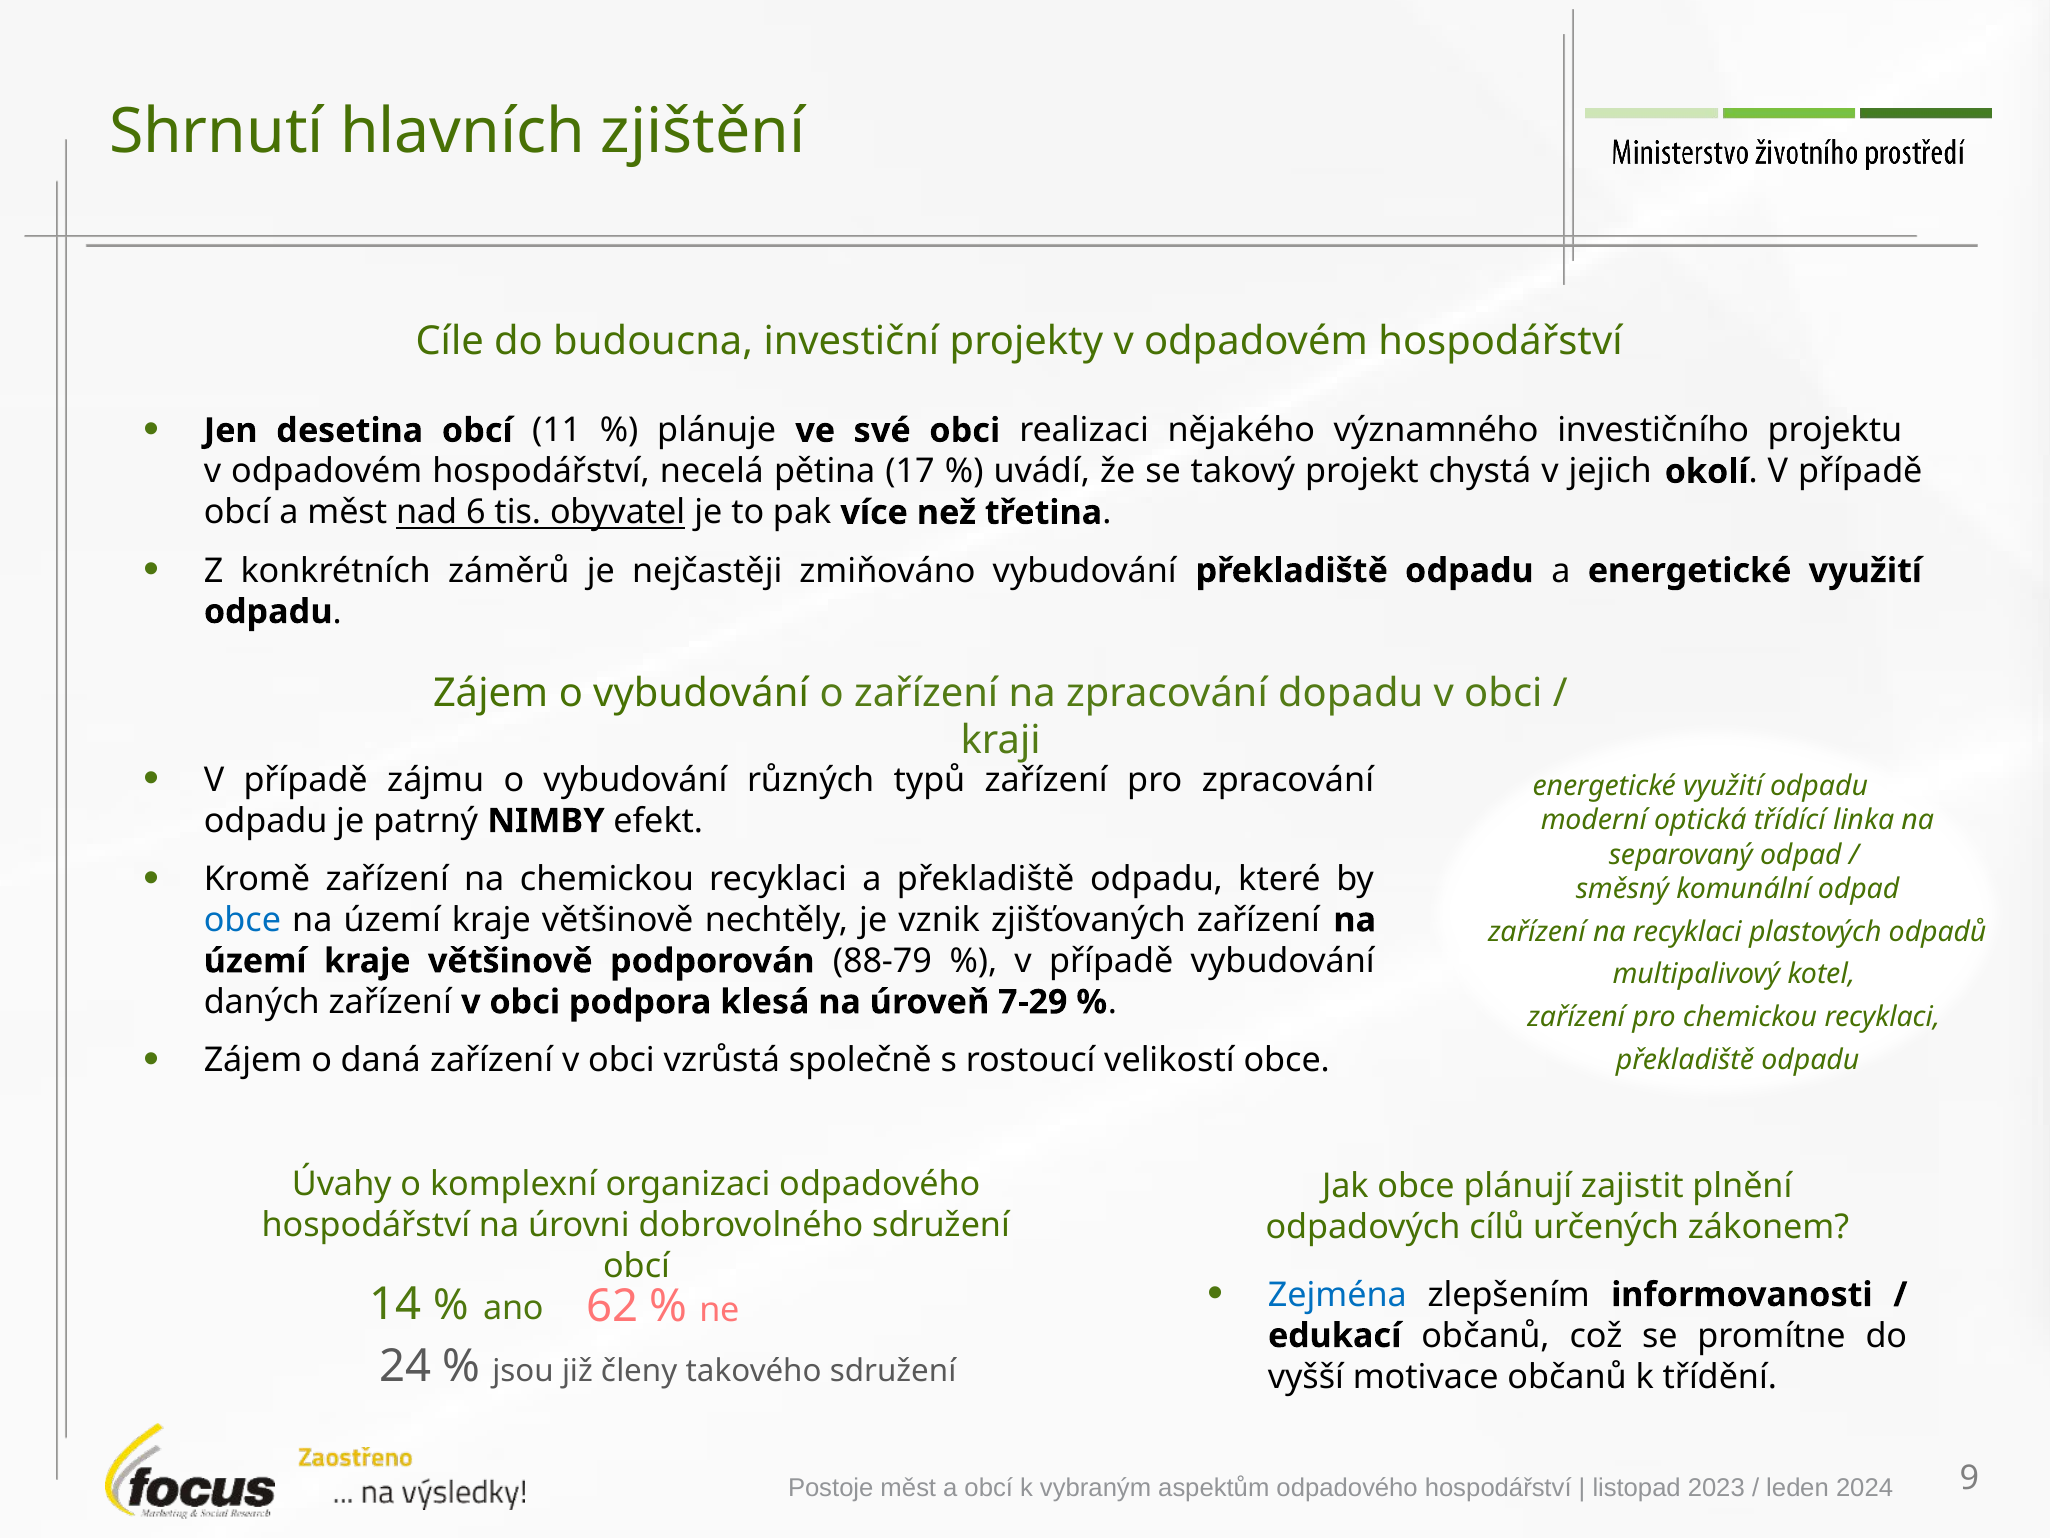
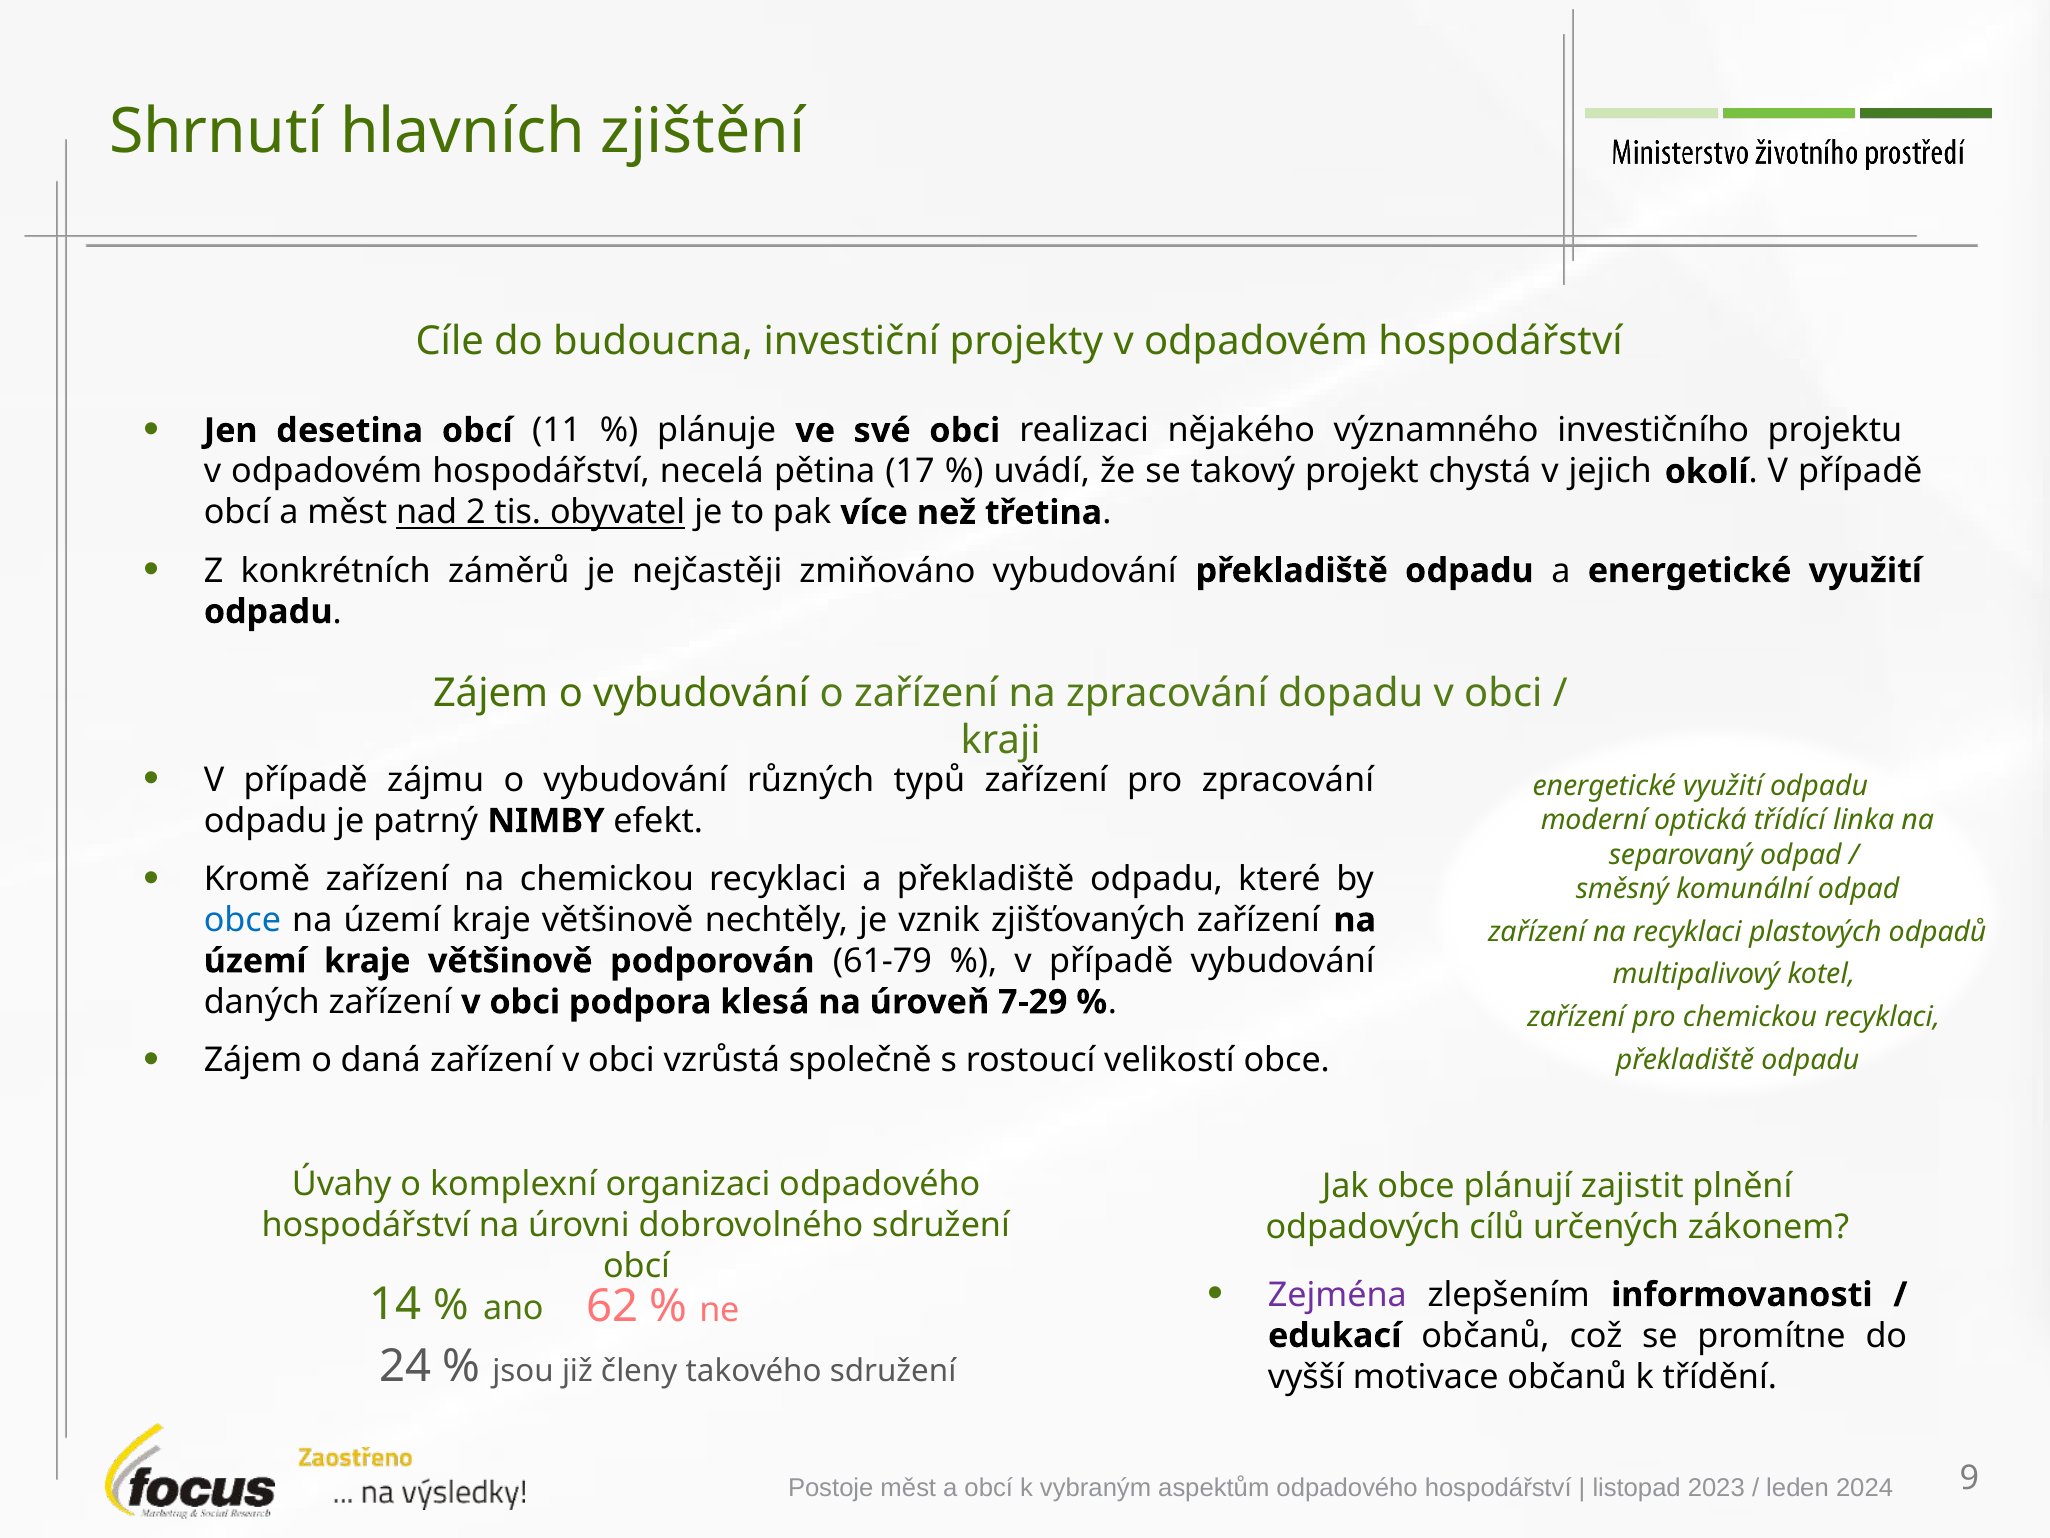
6: 6 -> 2
88-79: 88-79 -> 61-79
Zejména colour: blue -> purple
